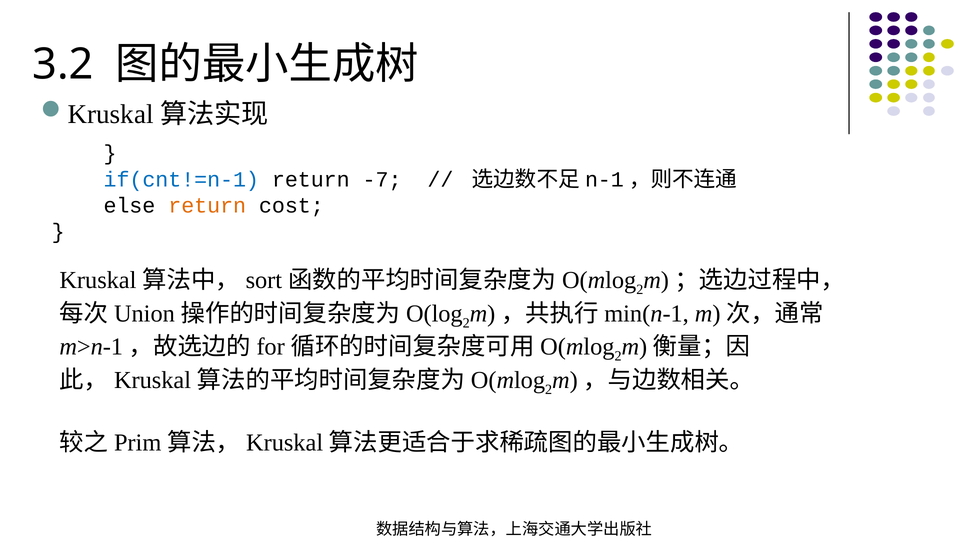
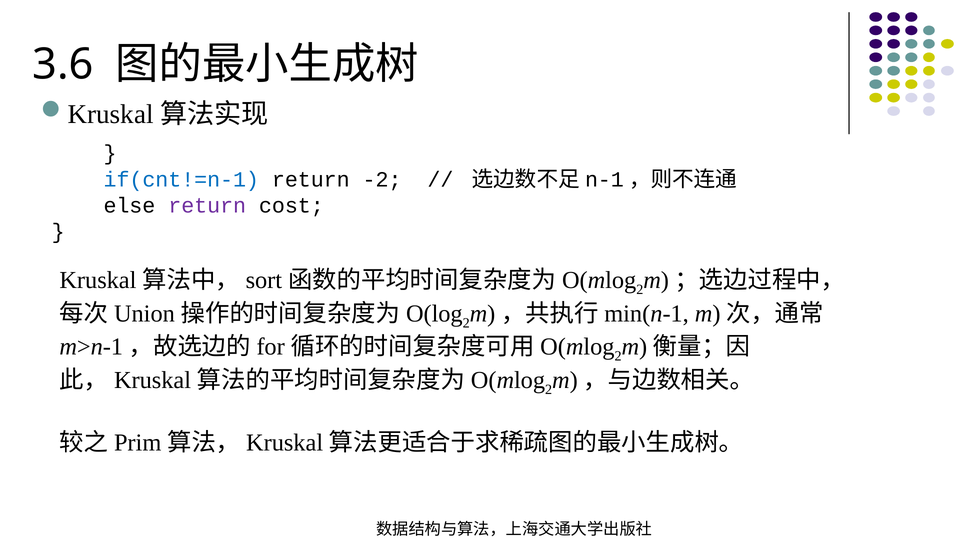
3.2: 3.2 -> 3.6
-7: -7 -> -2
return at (207, 205) colour: orange -> purple
